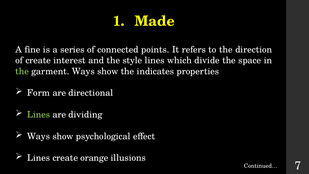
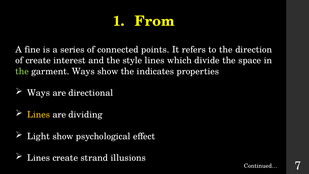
Made: Made -> From
Form at (38, 93): Form -> Ways
Lines at (39, 115) colour: light green -> yellow
Ways at (39, 136): Ways -> Light
orange: orange -> strand
